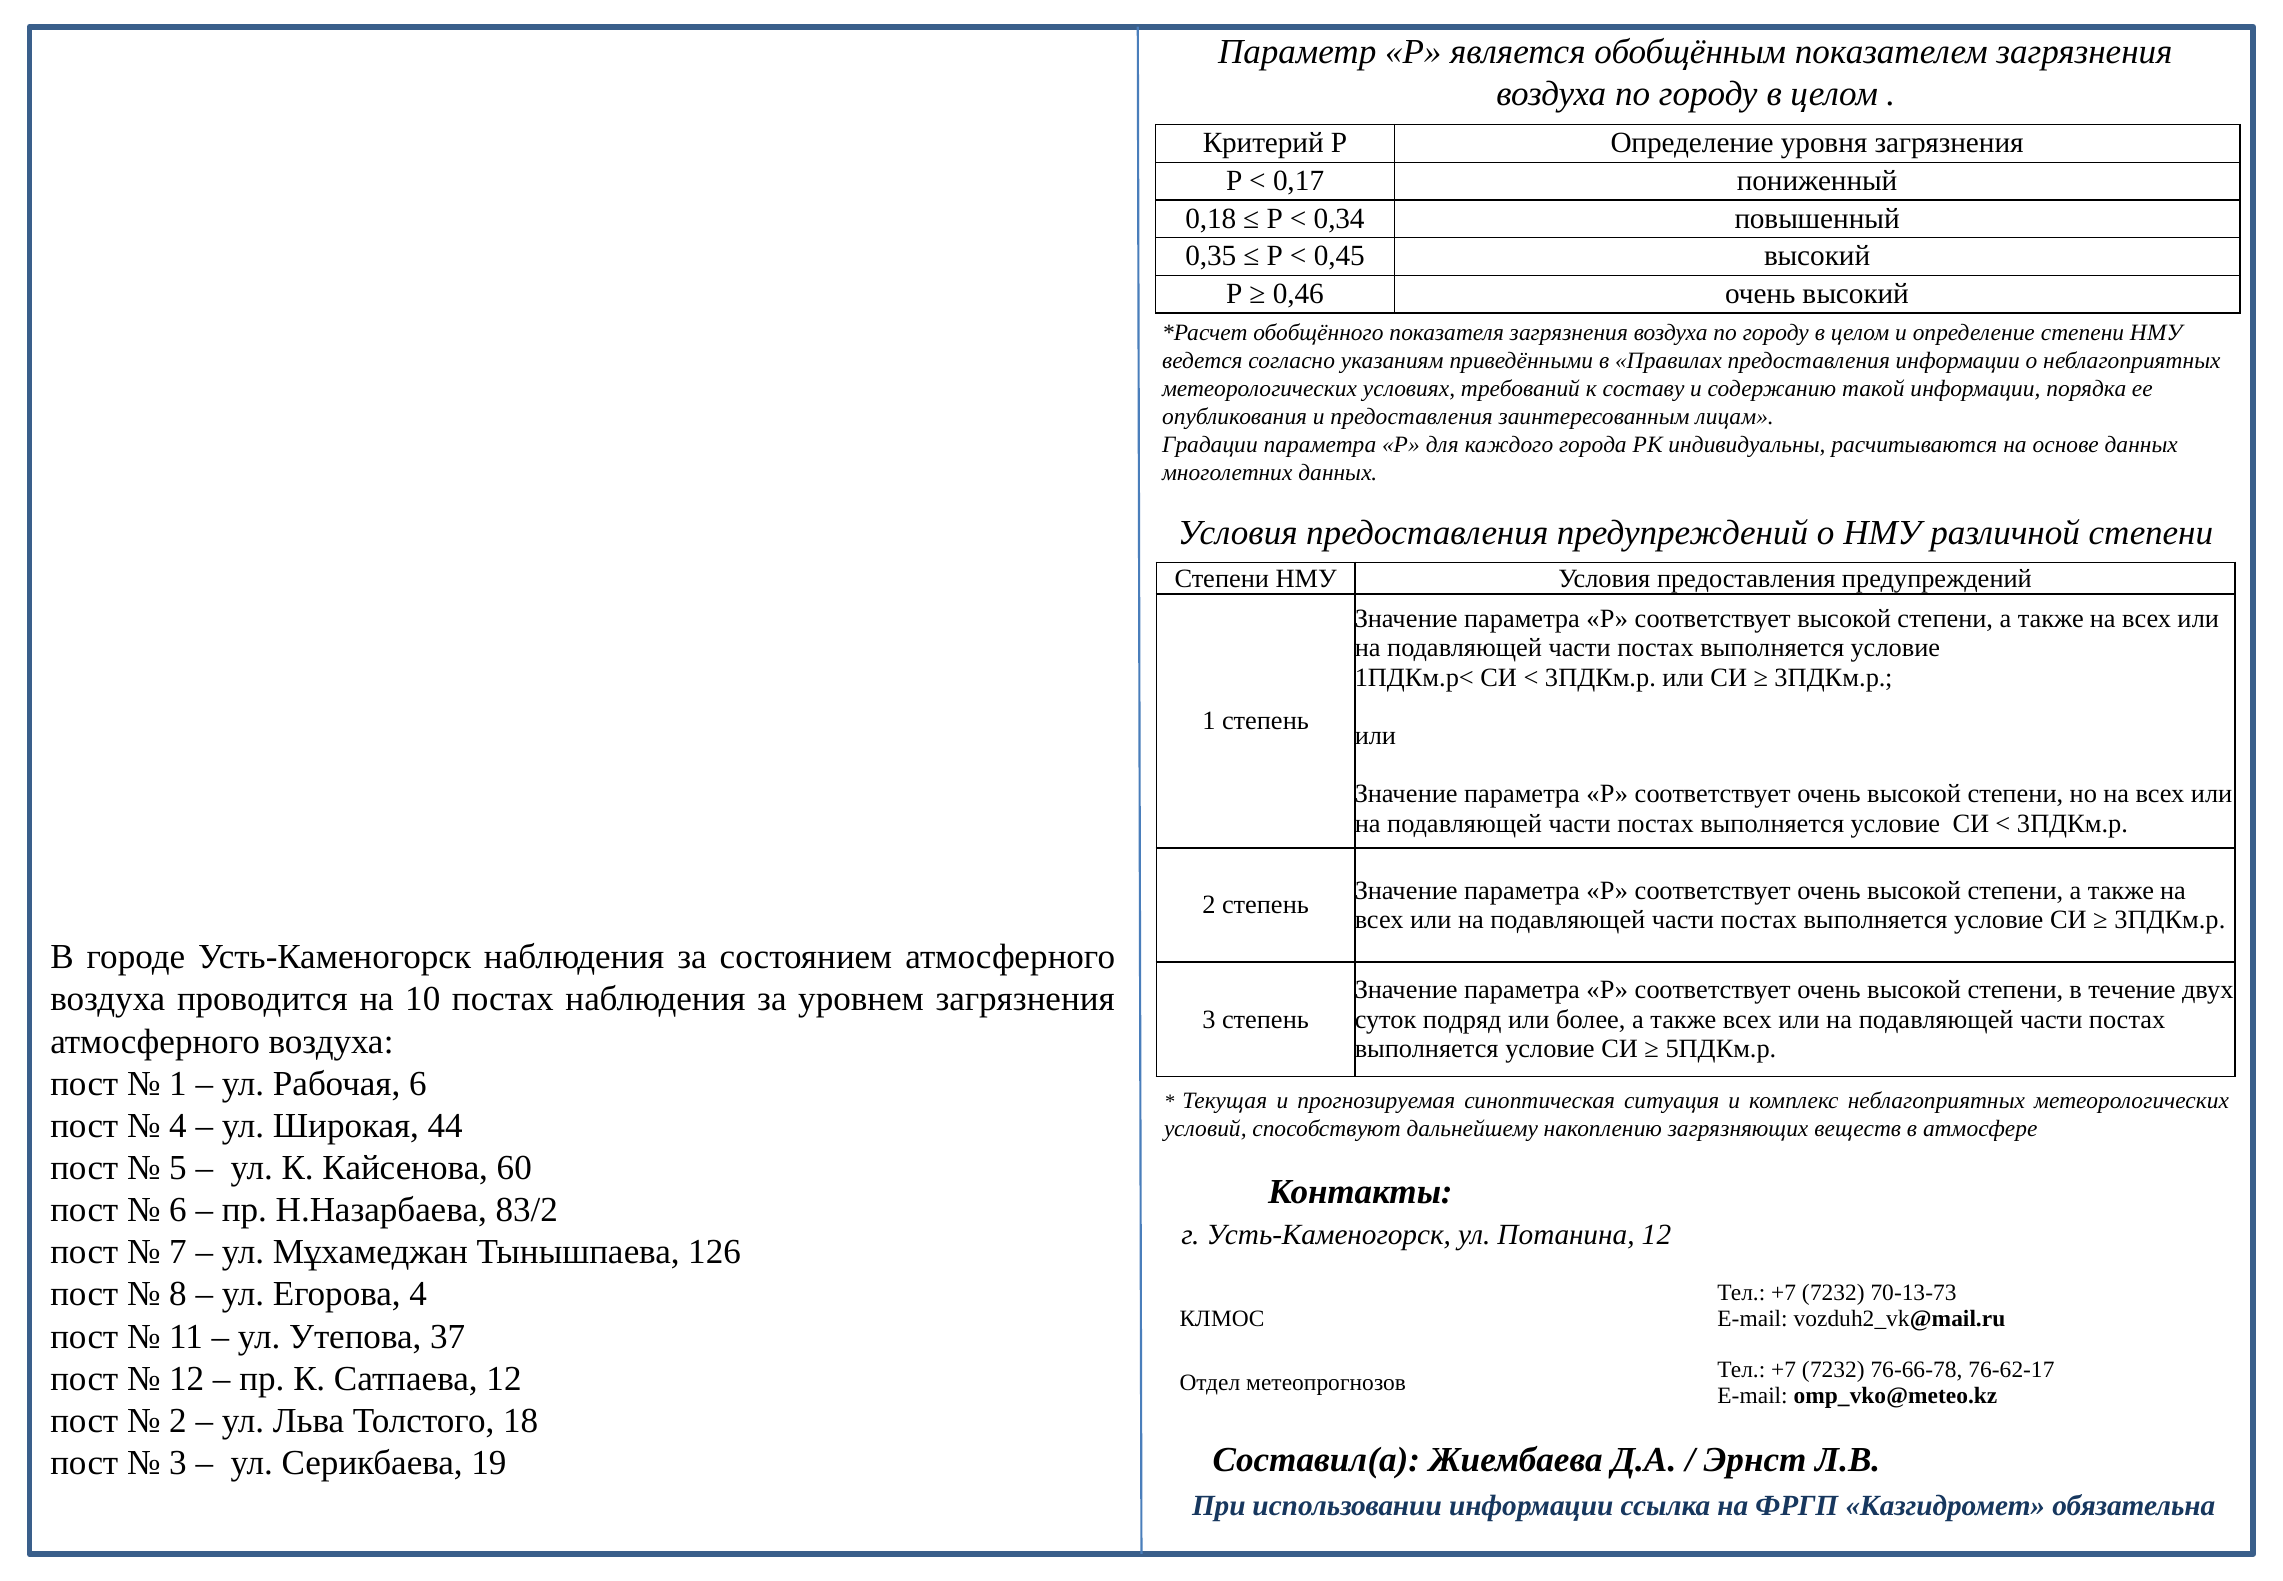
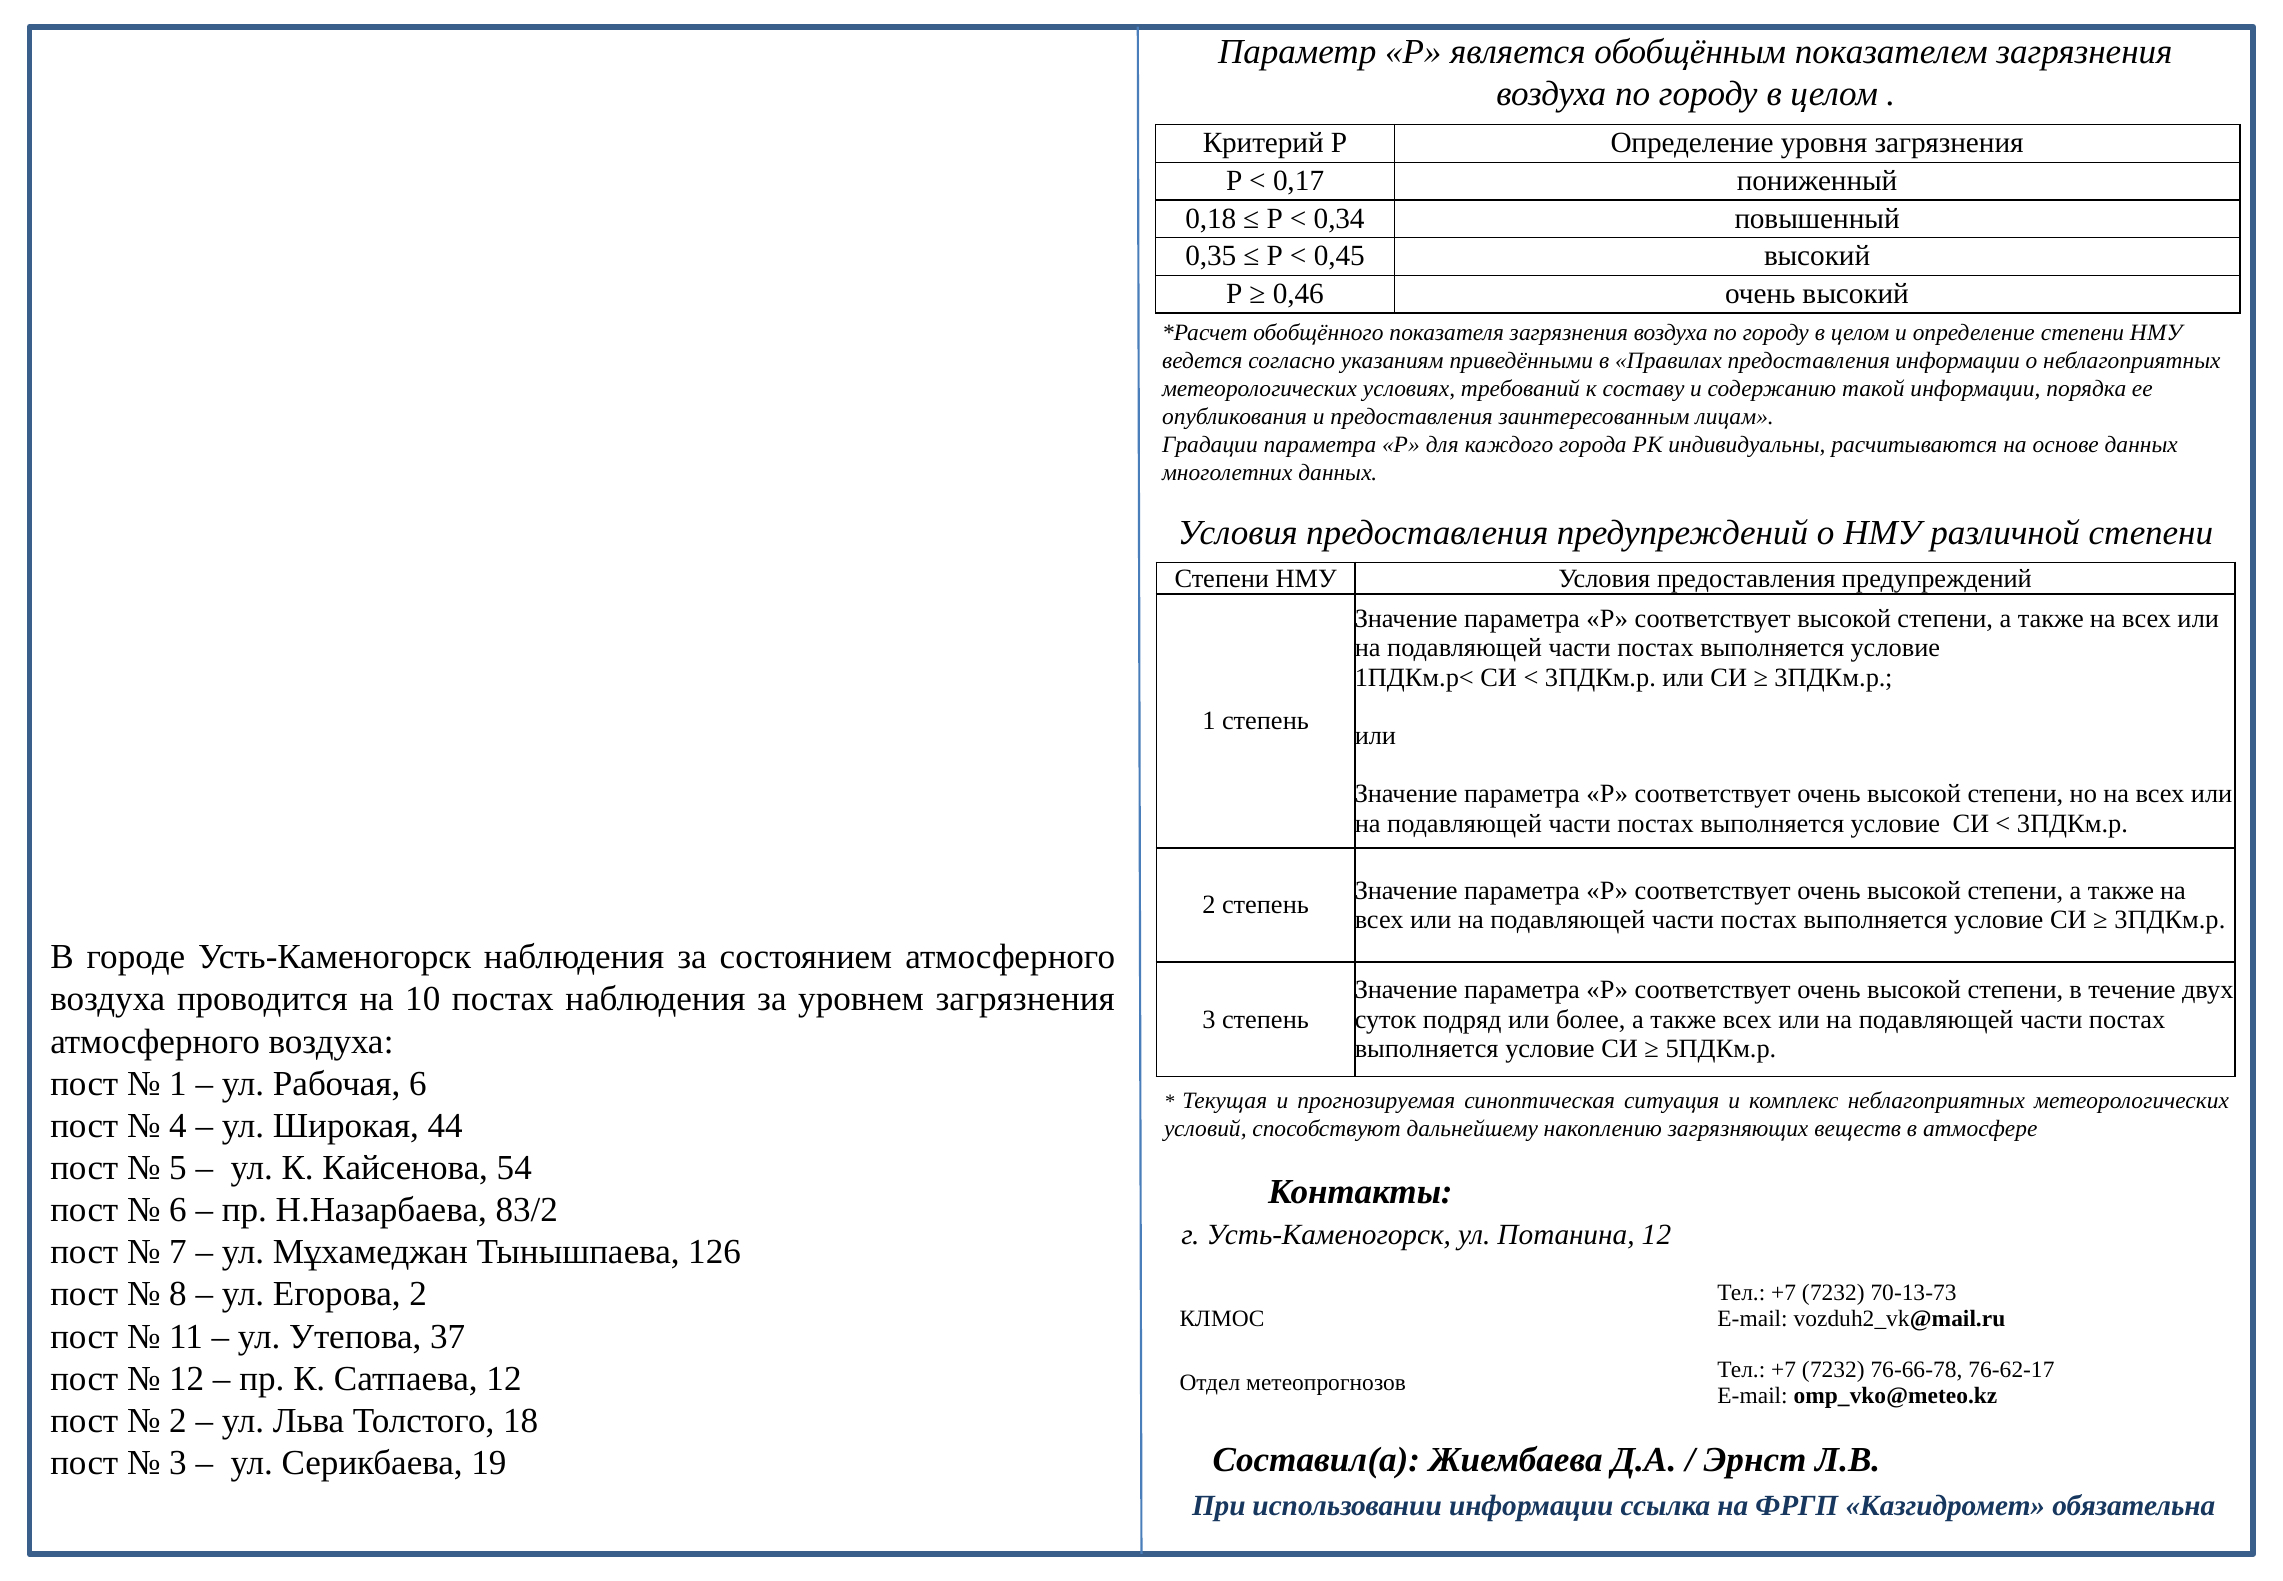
60: 60 -> 54
Егорова 4: 4 -> 2
